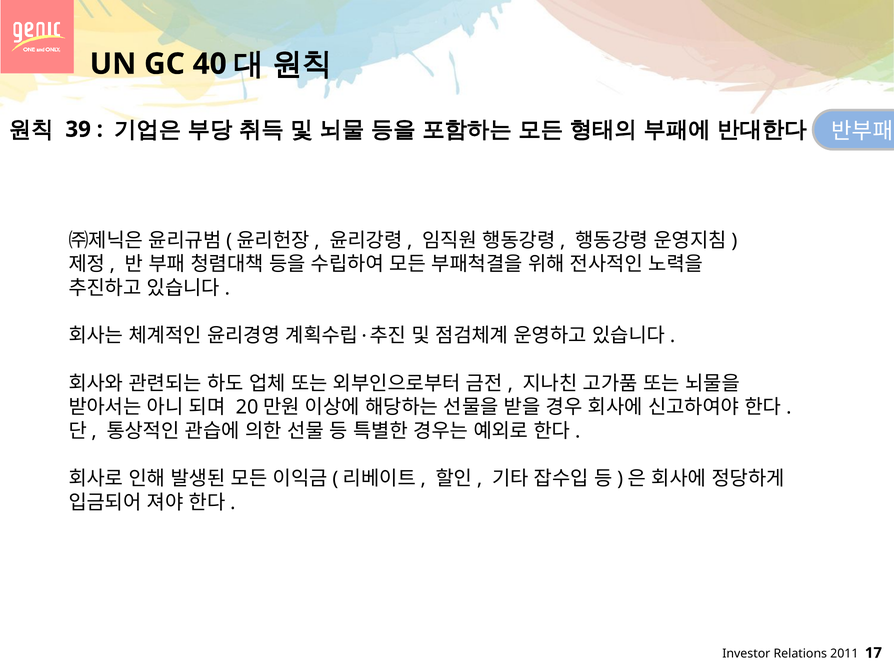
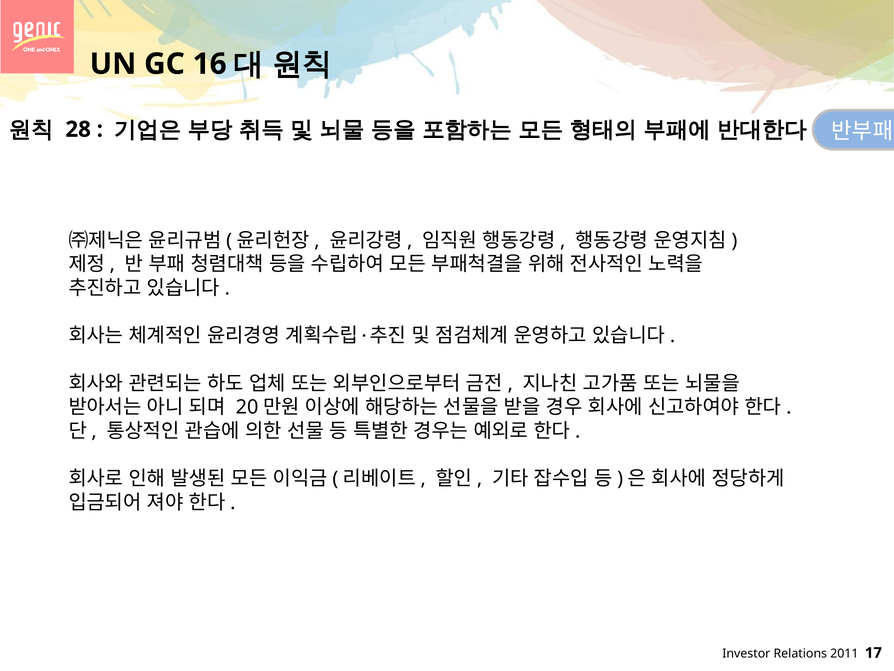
40: 40 -> 16
39: 39 -> 28
